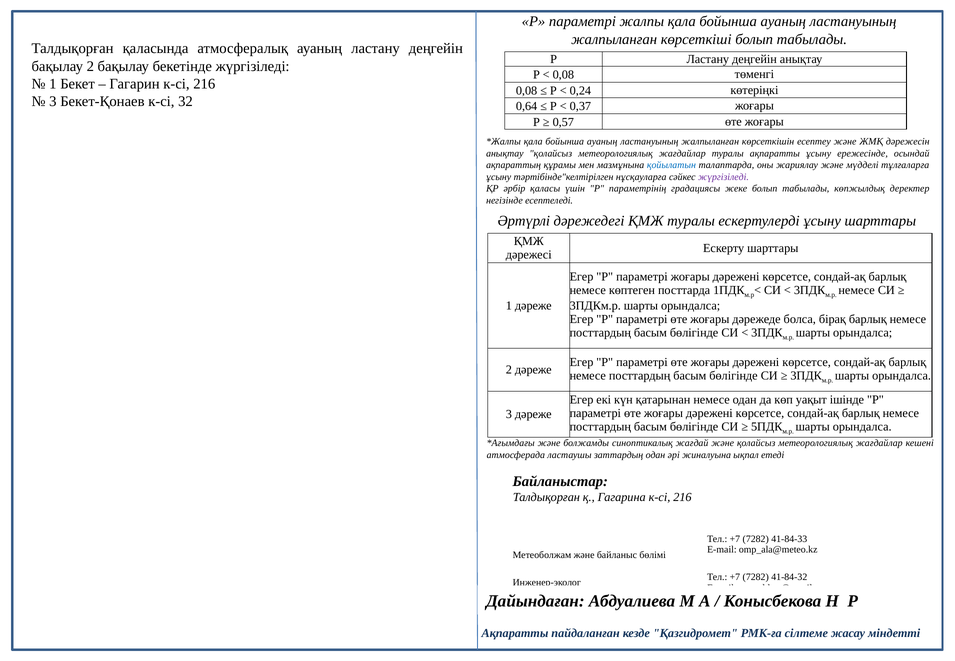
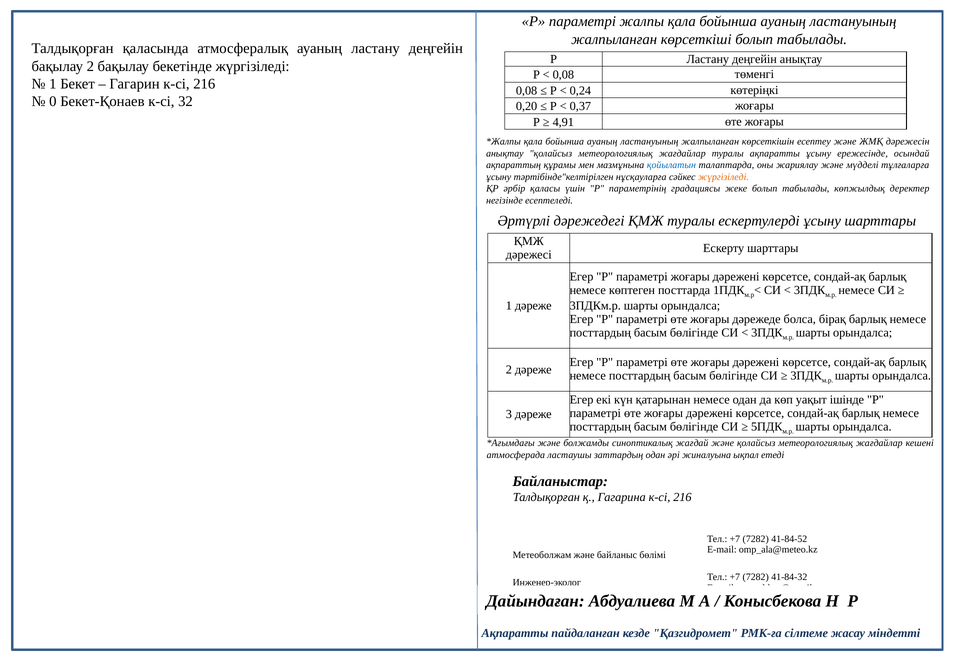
3 at (53, 101): 3 -> 0
0,64: 0,64 -> 0,20
0,57: 0,57 -> 4,91
жүргізіледі at (723, 177) colour: purple -> orange
41-84-33: 41-84-33 -> 41-84-52
